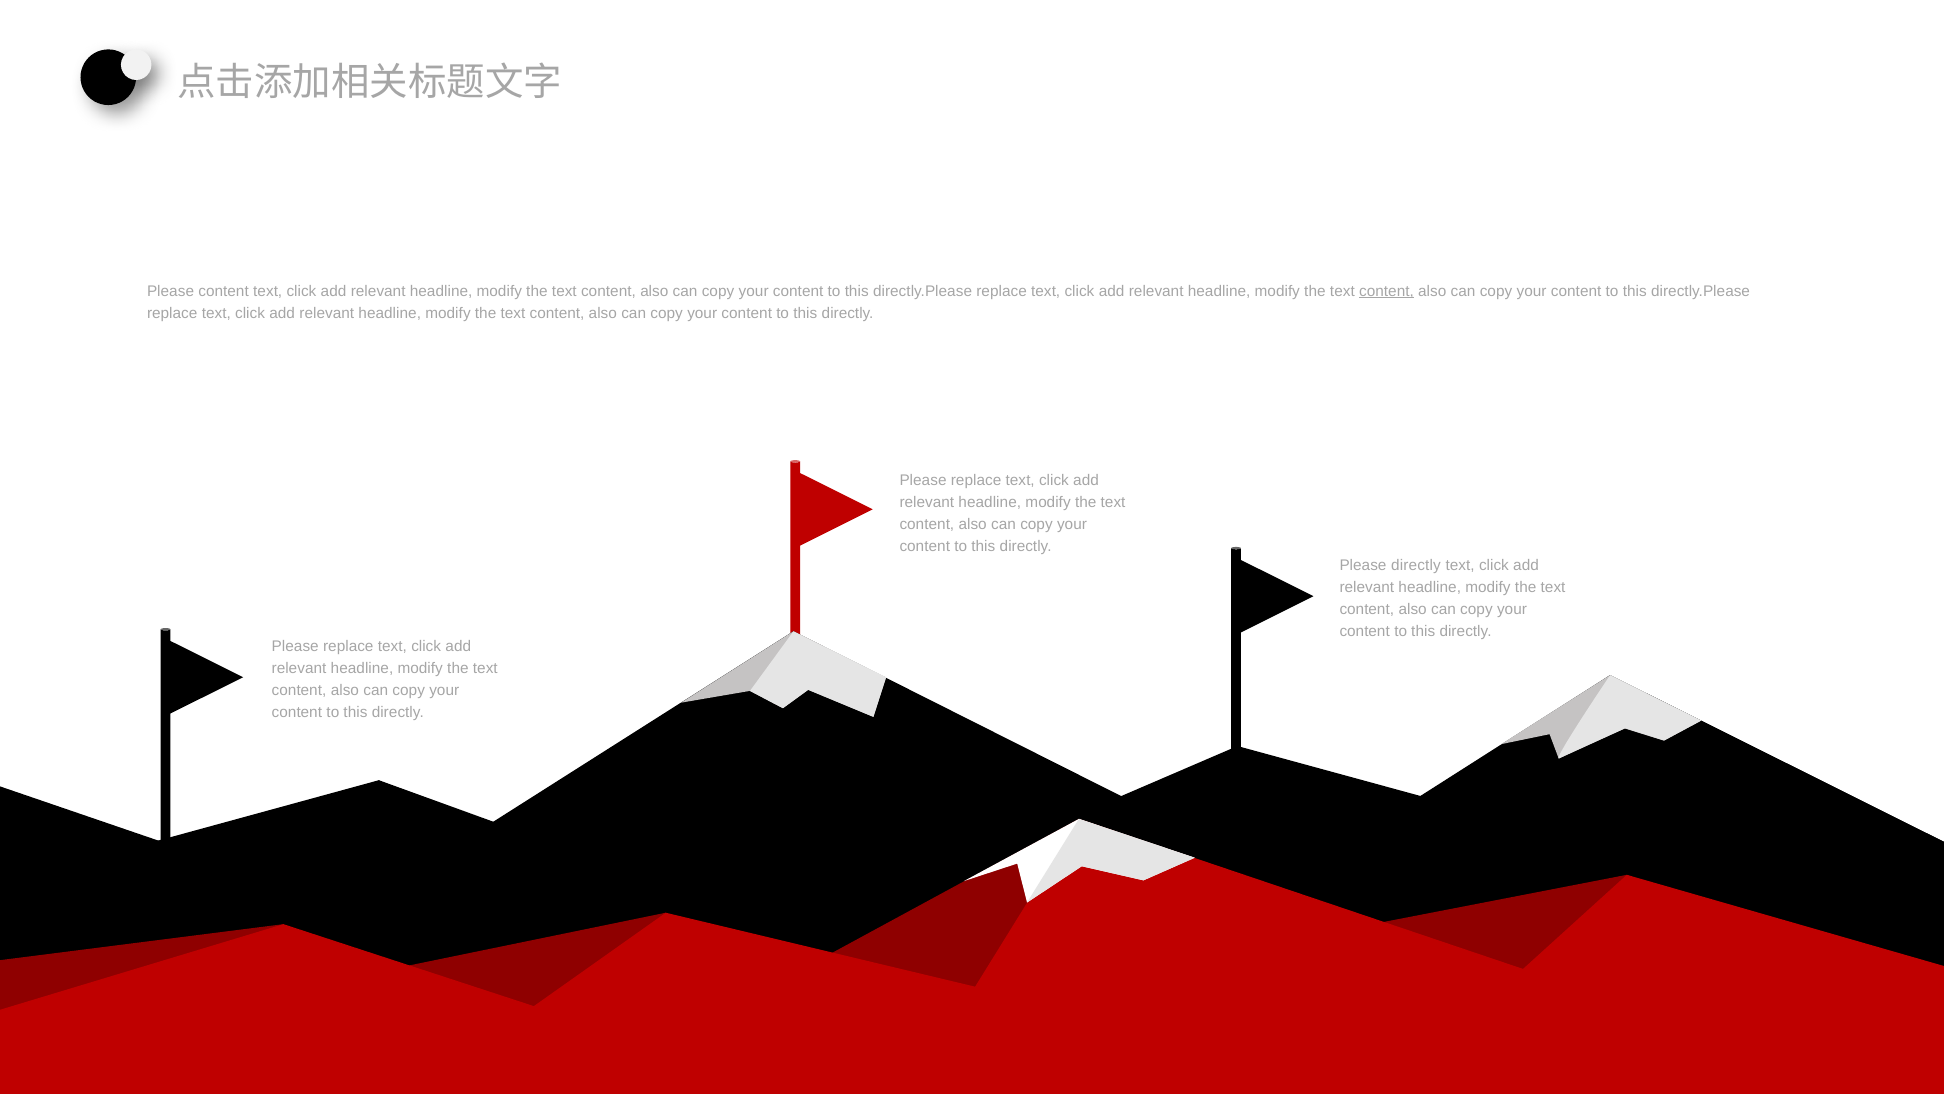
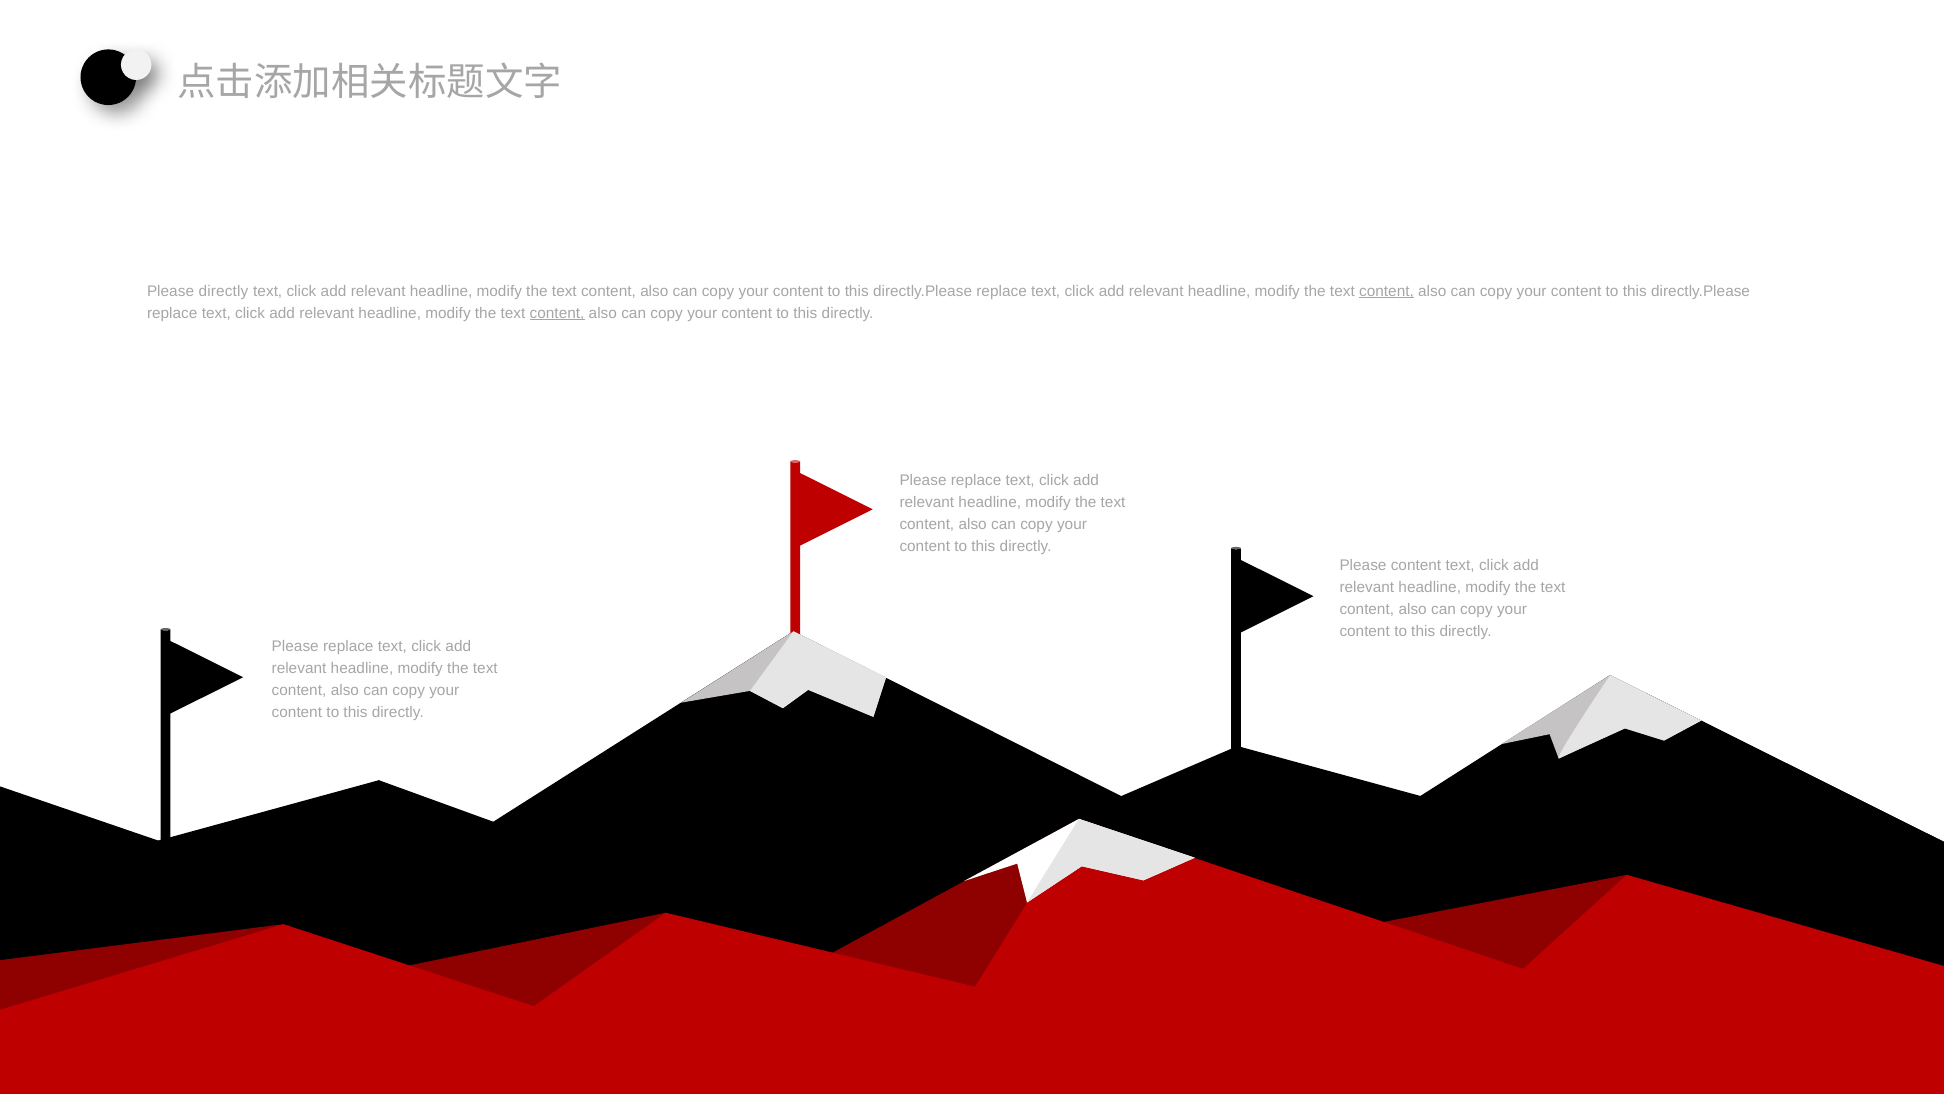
Please content: content -> directly
content at (557, 313) underline: none -> present
Please directly: directly -> content
